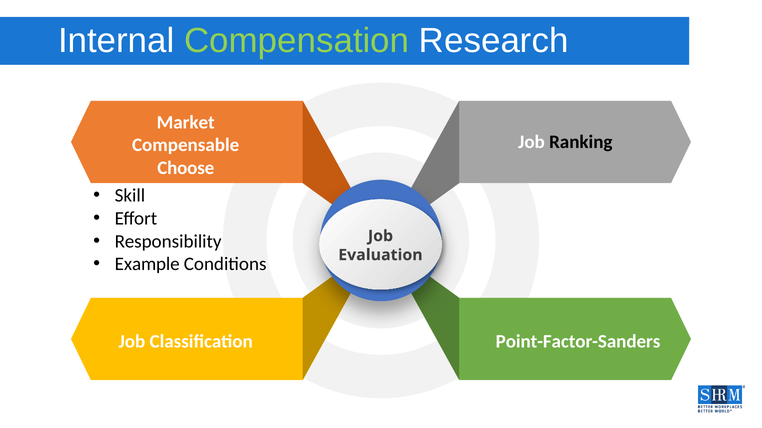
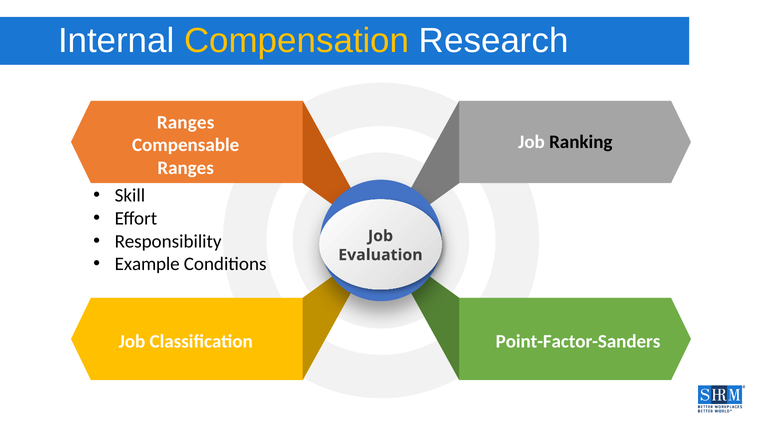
Compensation colour: light green -> yellow
Market at (186, 122): Market -> Ranges
Choose at (186, 168): Choose -> Ranges
